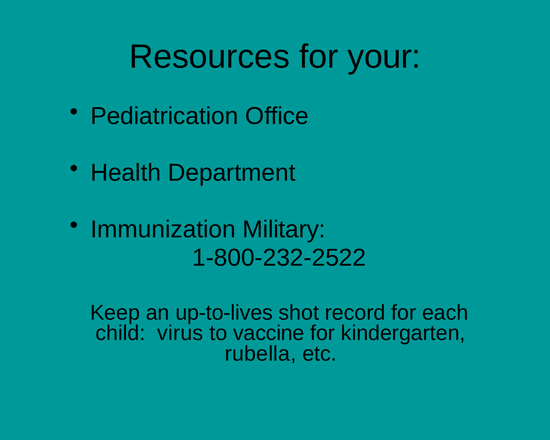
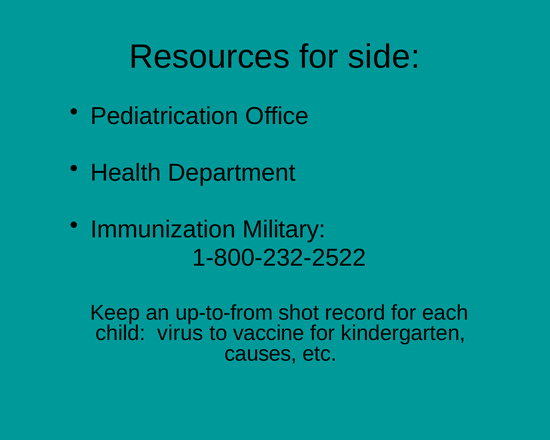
your: your -> side
up-to-lives: up-to-lives -> up-to-from
rubella: rubella -> causes
